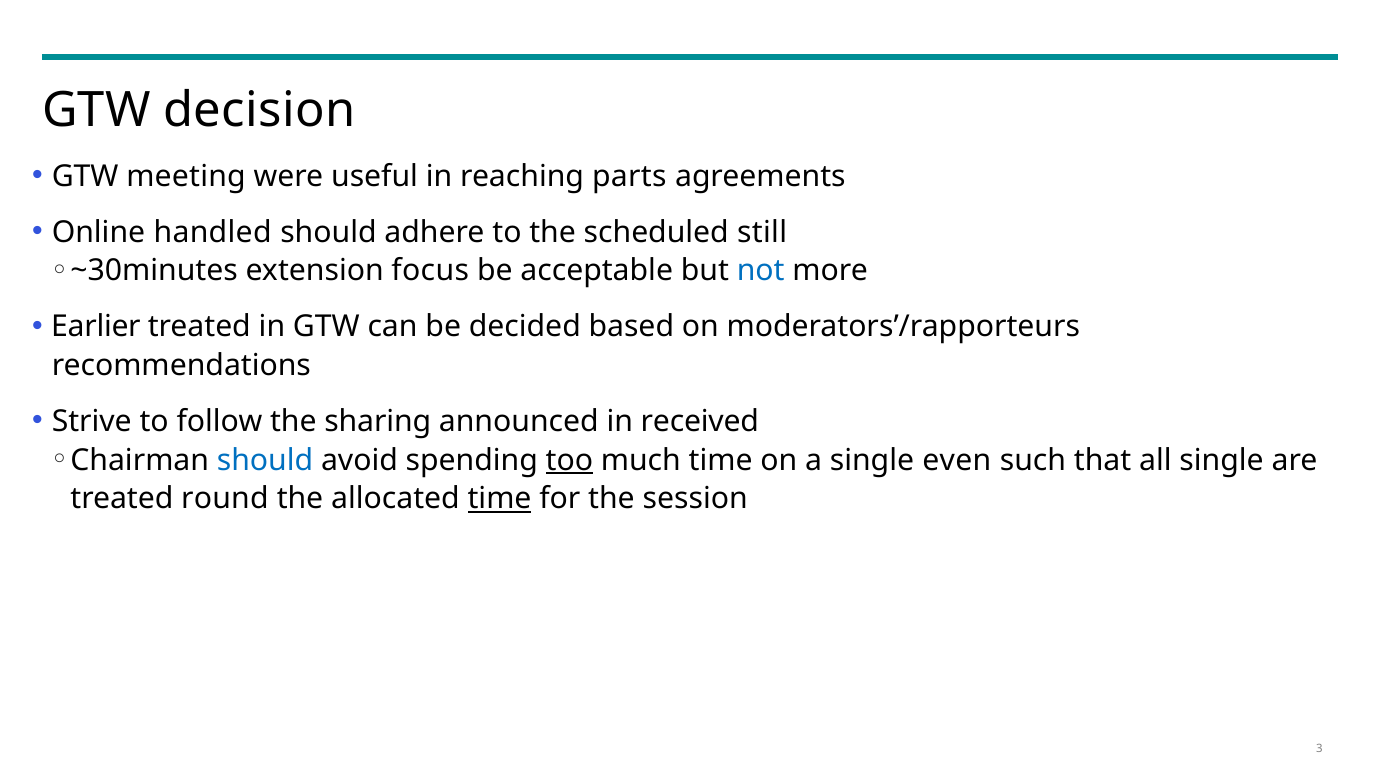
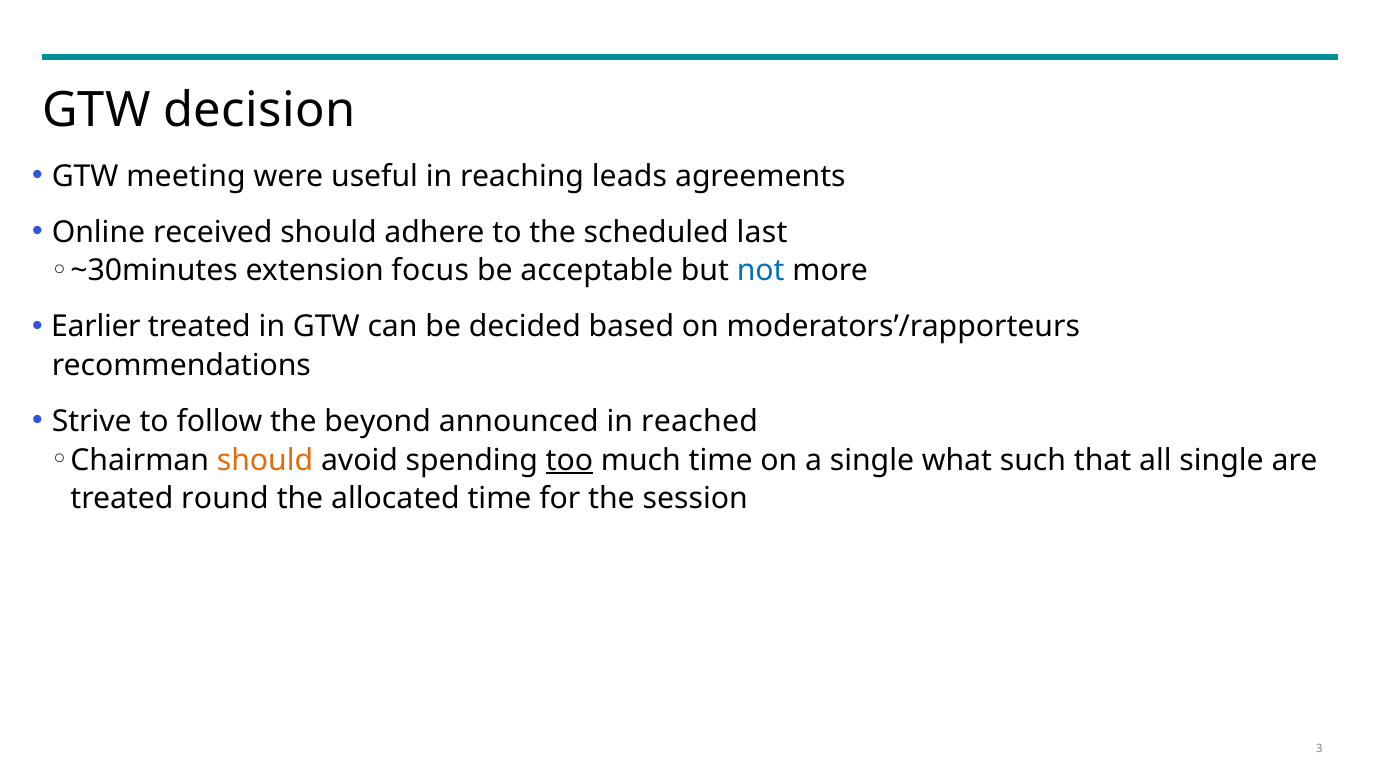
parts: parts -> leads
handled: handled -> received
still: still -> last
sharing: sharing -> beyond
received: received -> reached
should at (265, 460) colour: blue -> orange
even: even -> what
time at (500, 499) underline: present -> none
